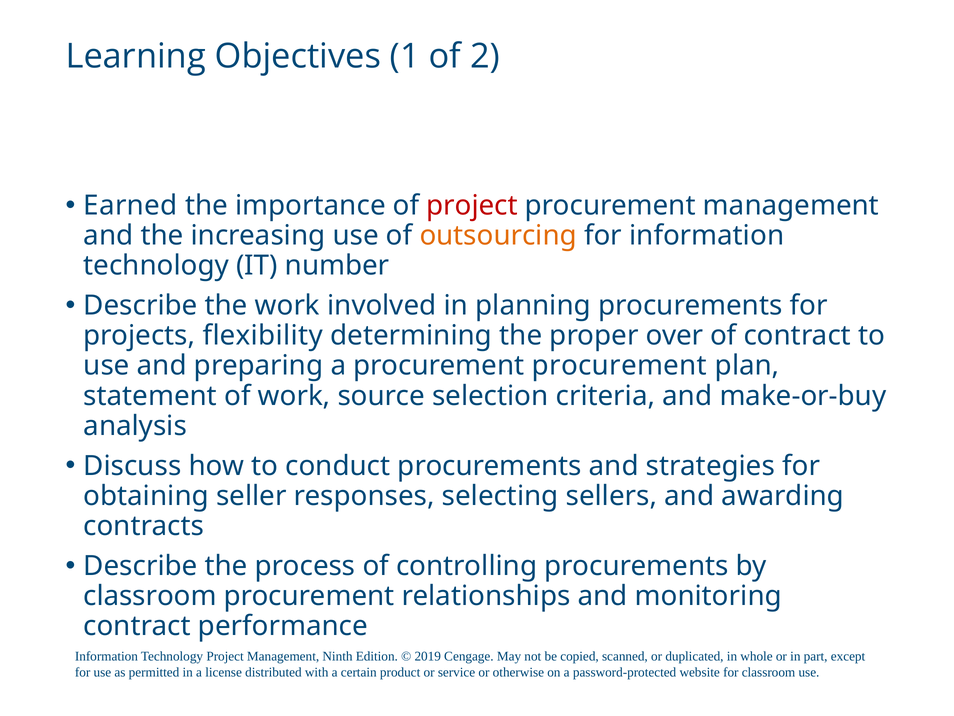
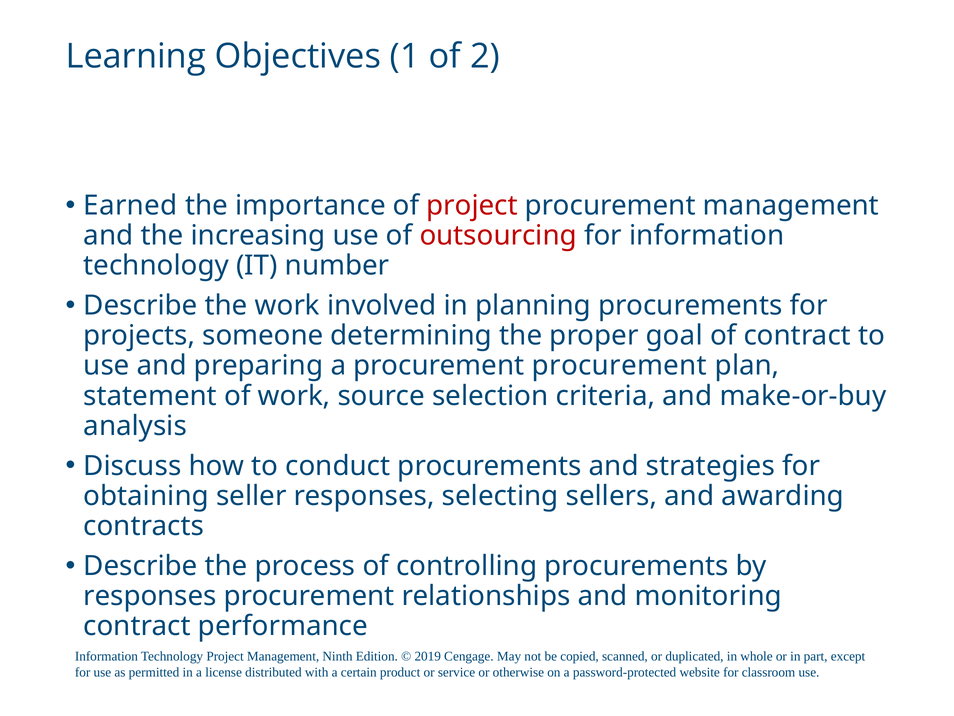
outsourcing colour: orange -> red
flexibility: flexibility -> someone
over: over -> goal
classroom at (150, 596): classroom -> responses
